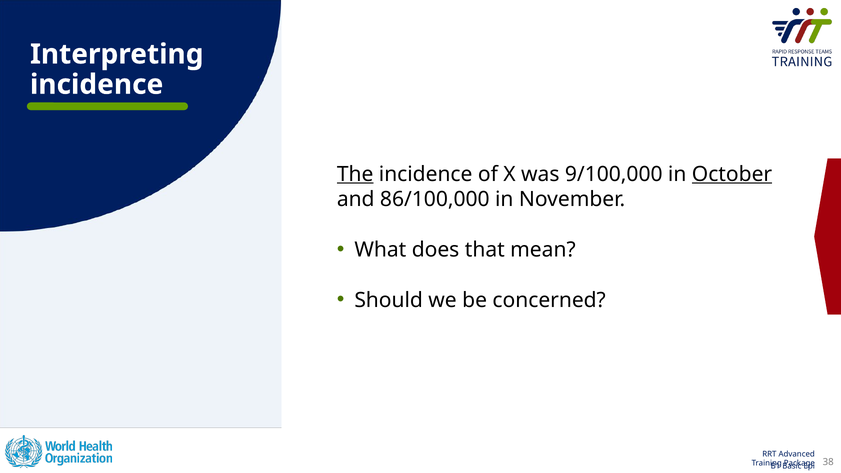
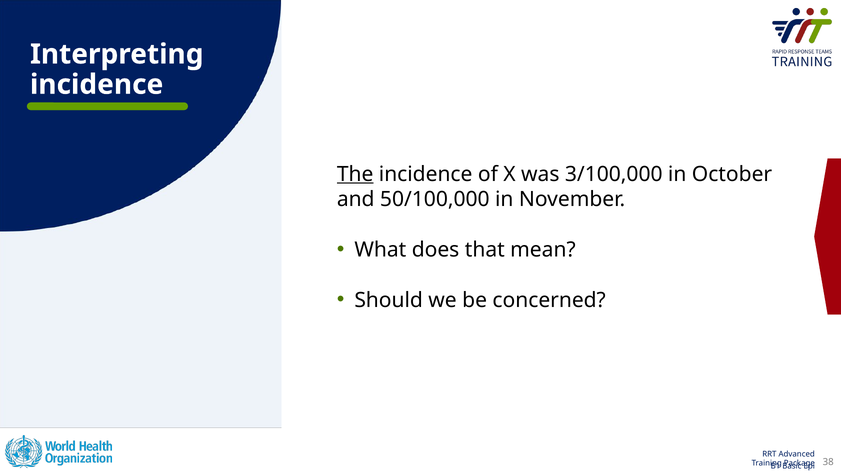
9/100,000: 9/100,000 -> 3/100,000
October underline: present -> none
86/100,000: 86/100,000 -> 50/100,000
